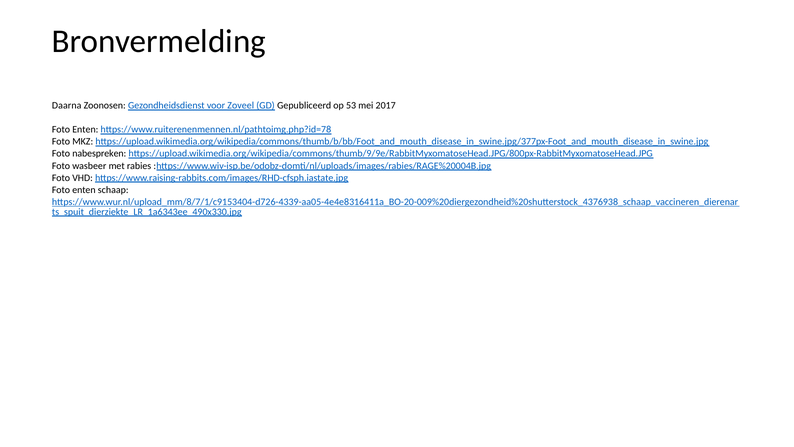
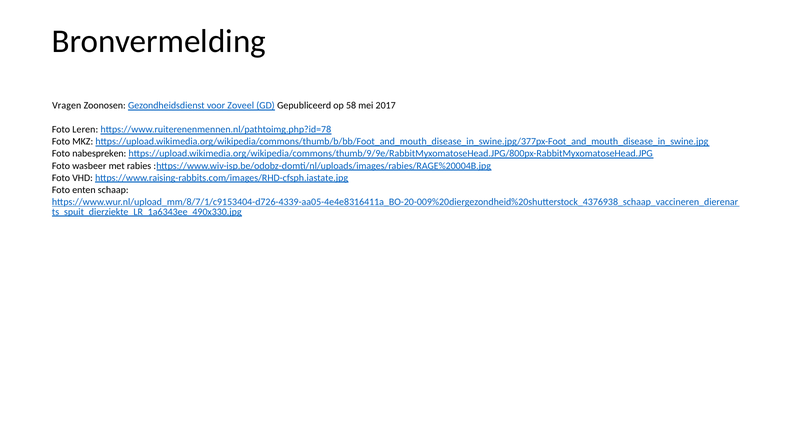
Daarna: Daarna -> Vragen
53: 53 -> 58
Enten at (85, 129): Enten -> Leren
